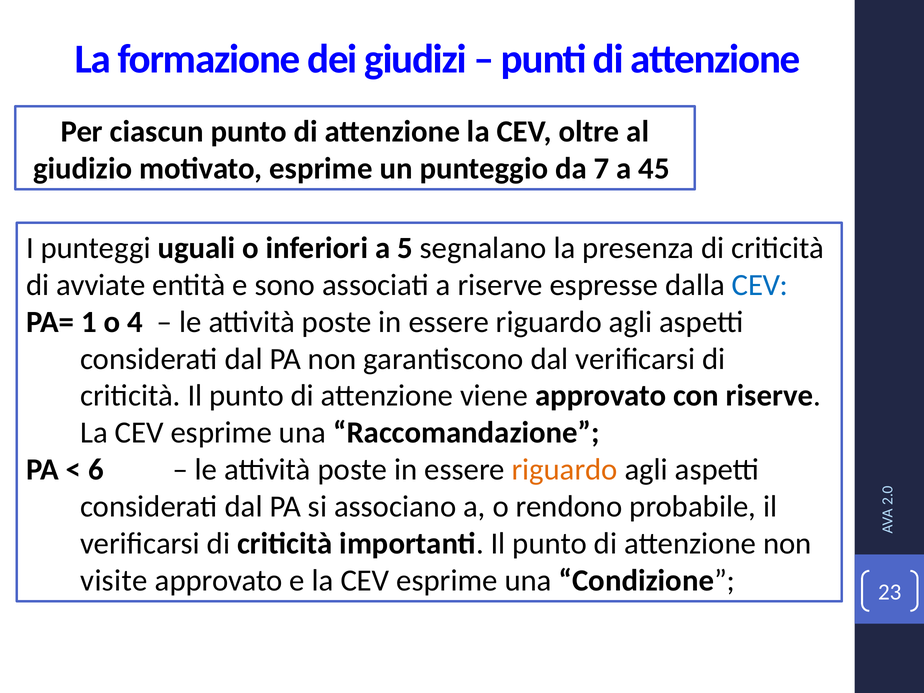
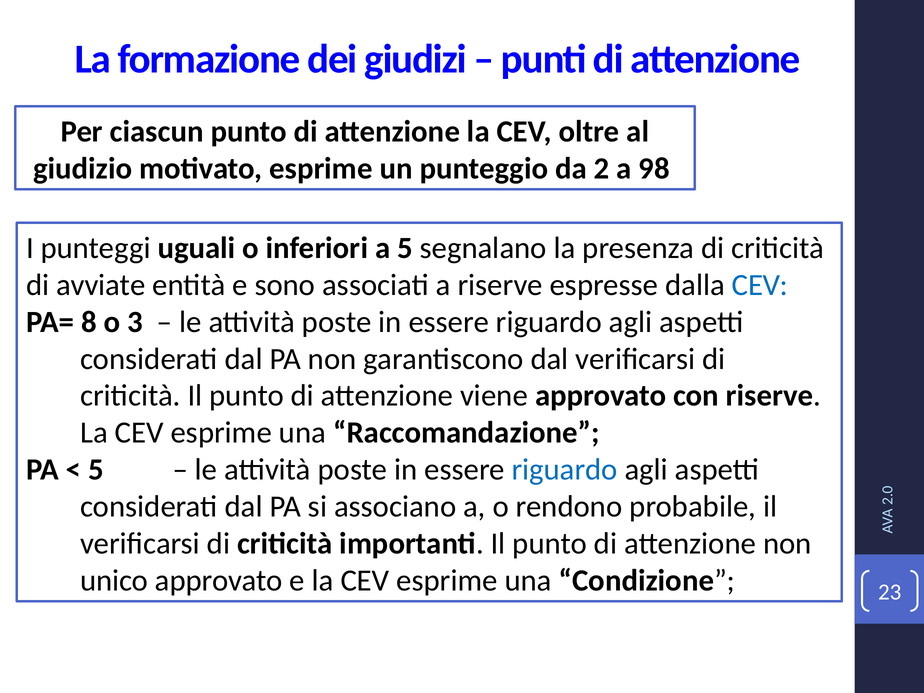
da 7: 7 -> 2
45: 45 -> 98
1: 1 -> 8
4: 4 -> 3
6 at (96, 470): 6 -> 5
riguardo at (565, 470) colour: orange -> blue
visite: visite -> unico
